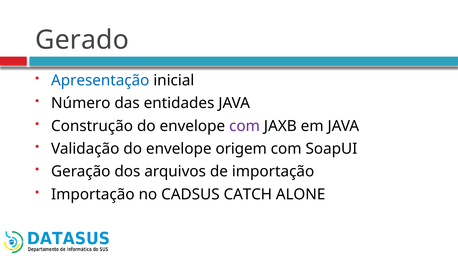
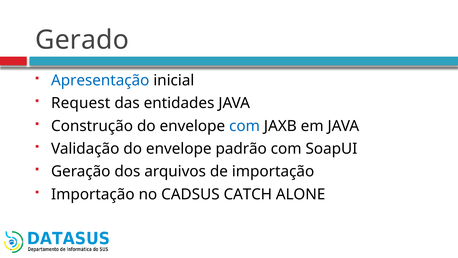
Número: Número -> Request
com at (245, 126) colour: purple -> blue
origem: origem -> padrão
